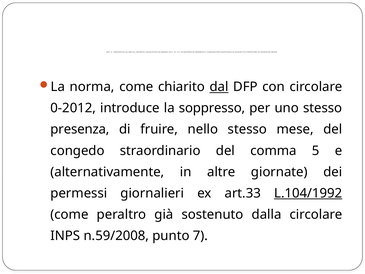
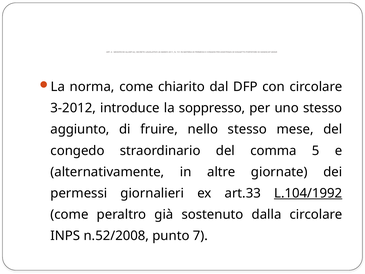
dal underline: present -> none
0-2012: 0-2012 -> 3-2012
presenza: presenza -> aggiunto
n.59/2008: n.59/2008 -> n.52/2008
